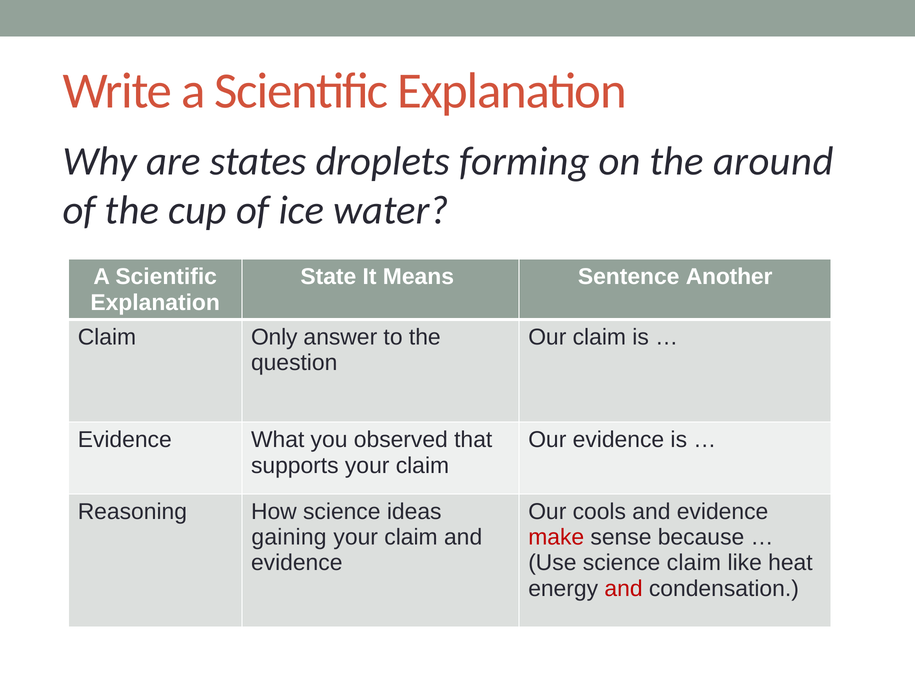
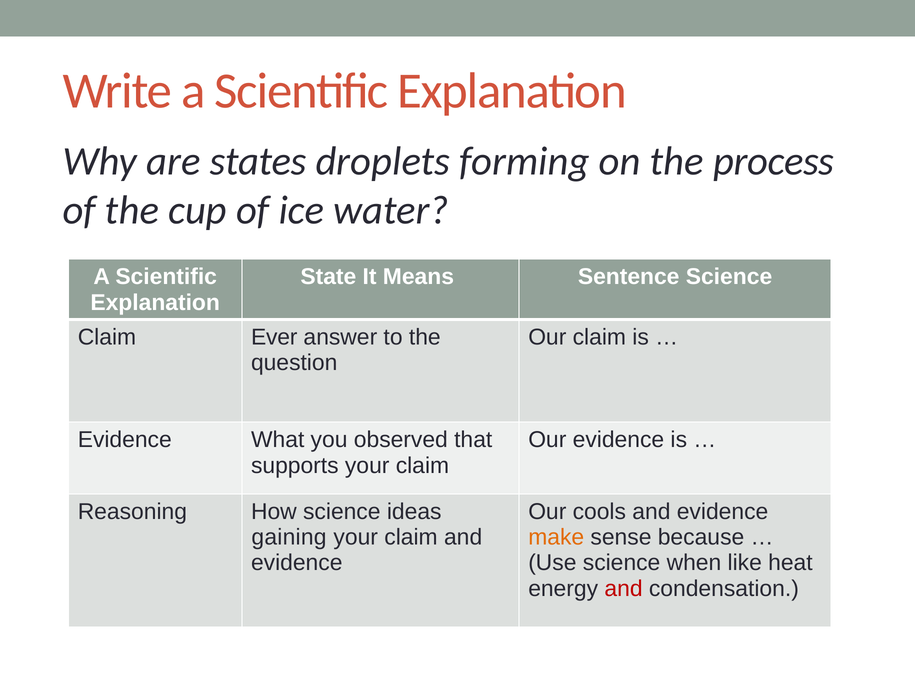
around: around -> process
Sentence Another: Another -> Science
Only: Only -> Ever
make colour: red -> orange
science claim: claim -> when
